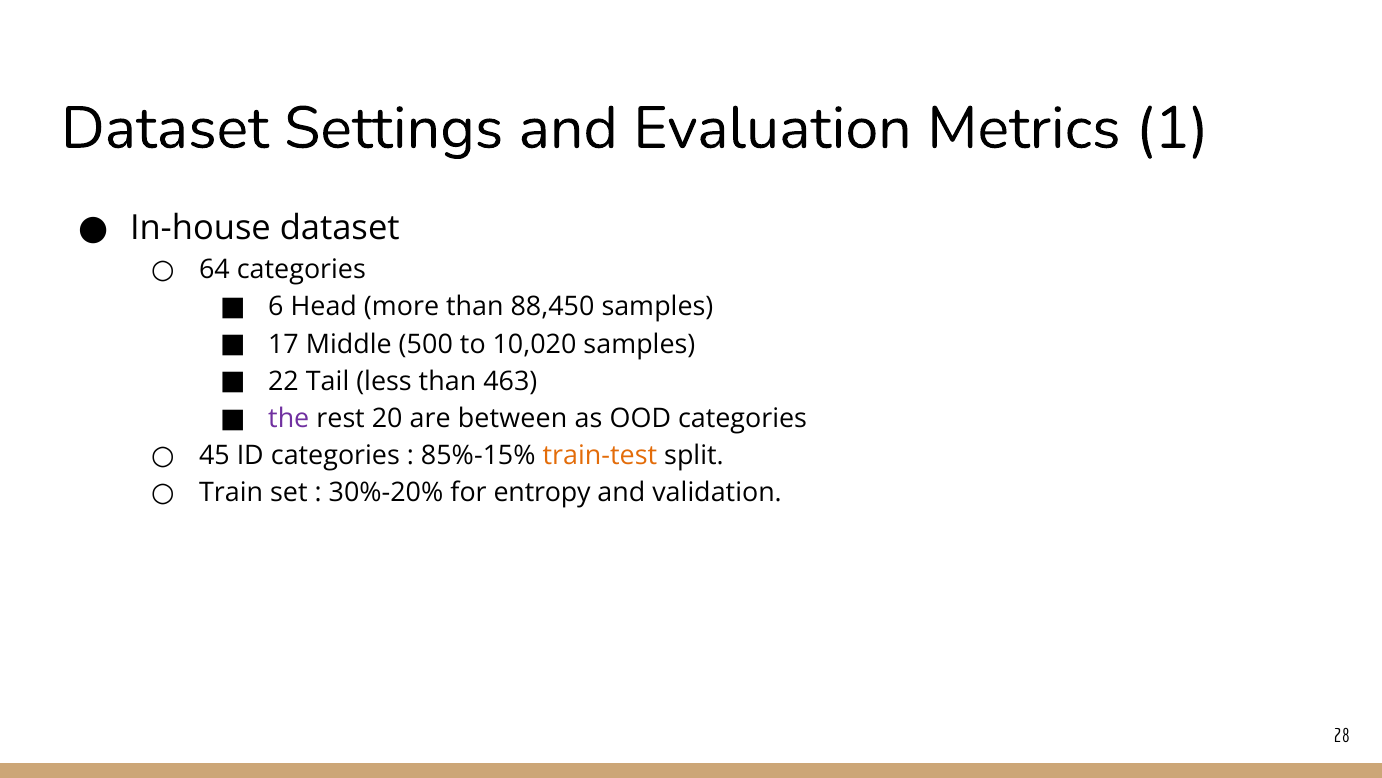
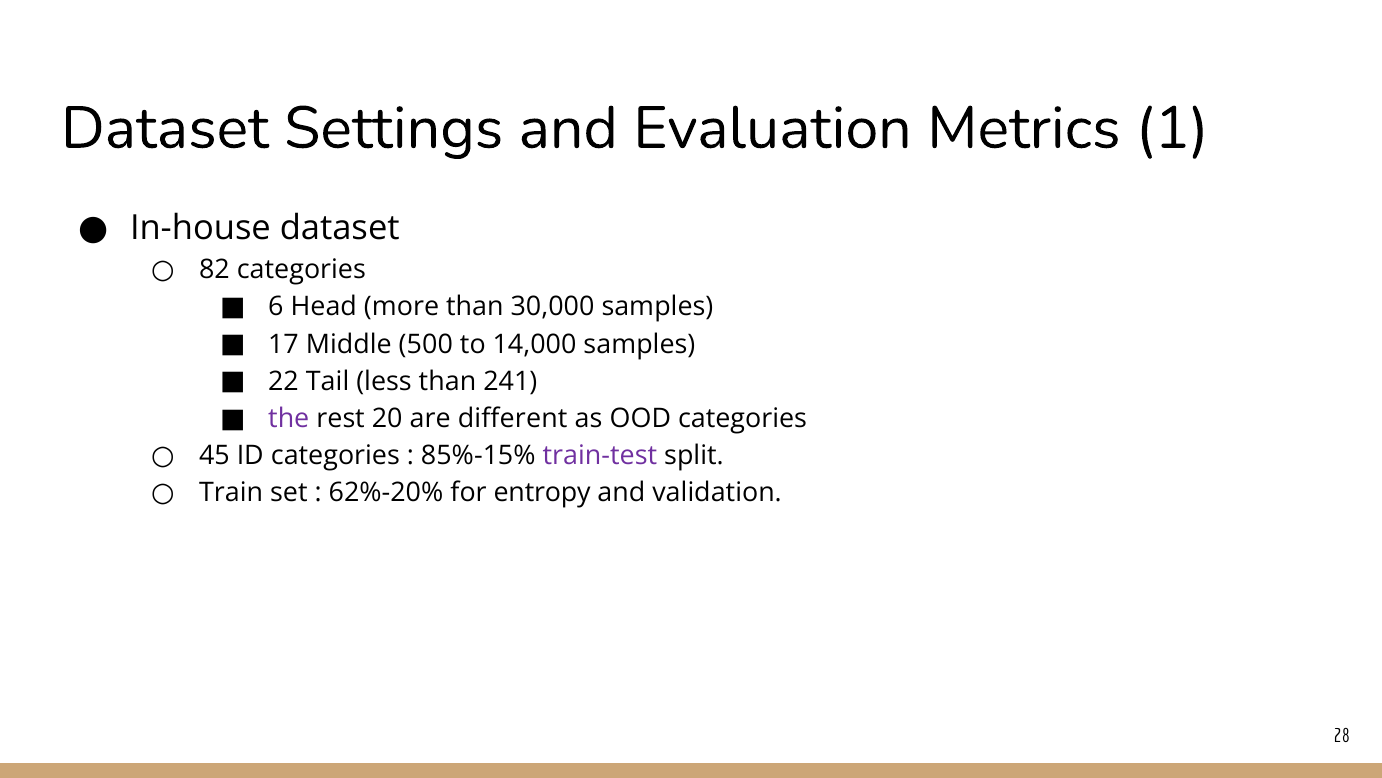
64: 64 -> 82
88,450: 88,450 -> 30,000
10,020: 10,020 -> 14,000
463: 463 -> 241
between: between -> different
train-test colour: orange -> purple
30%-20%: 30%-20% -> 62%-20%
